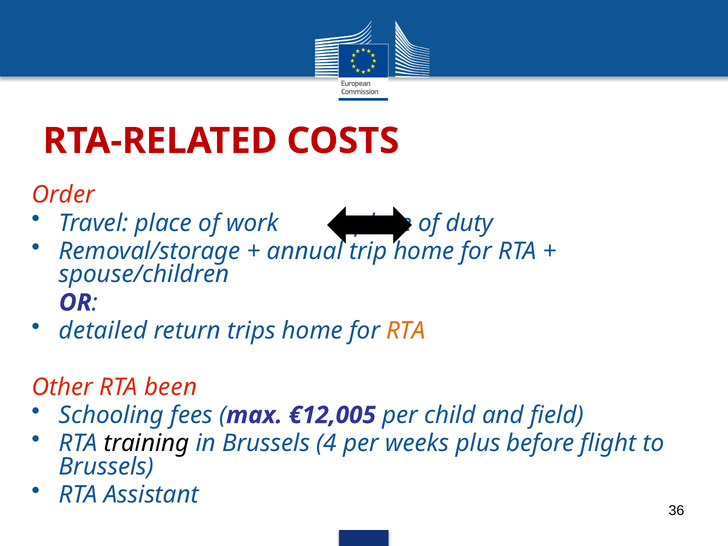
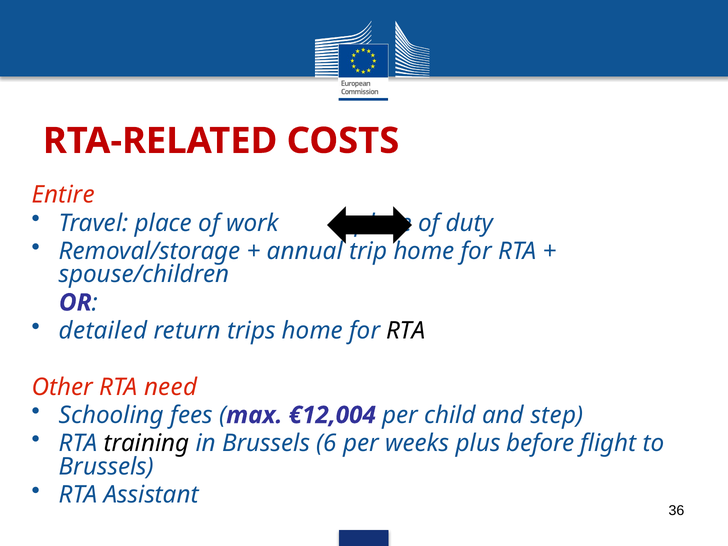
Order: Order -> Entire
RTA at (406, 331) colour: orange -> black
been: been -> need
€12,005: €12,005 -> €12,004
field: field -> step
4: 4 -> 6
